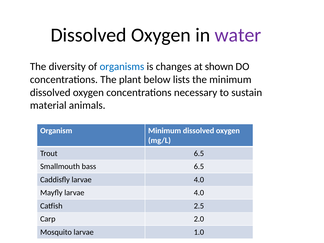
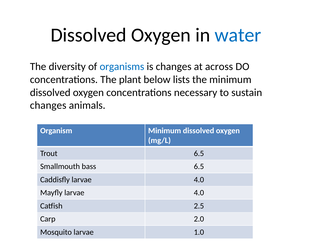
water colour: purple -> blue
shown: shown -> across
material at (48, 105): material -> changes
